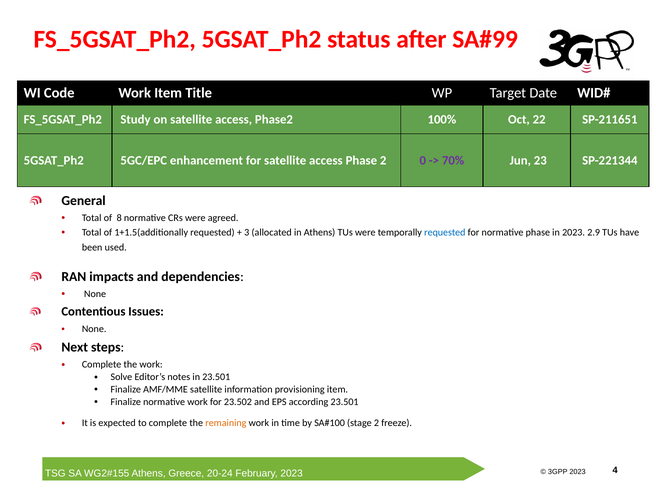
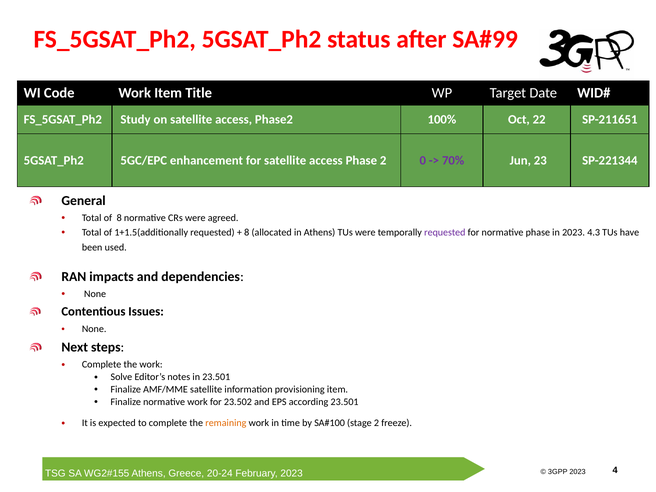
3 at (247, 233): 3 -> 8
requested at (445, 233) colour: blue -> purple
2.9: 2.9 -> 4.3
